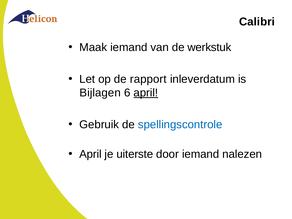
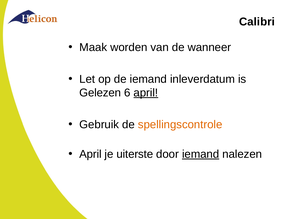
Maak iemand: iemand -> worden
werkstuk: werkstuk -> wanneer
de rapport: rapport -> iemand
Bijlagen: Bijlagen -> Gelezen
spellingscontrole colour: blue -> orange
iemand at (201, 154) underline: none -> present
